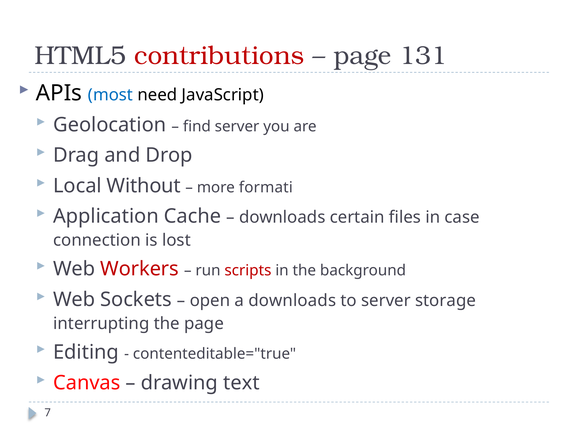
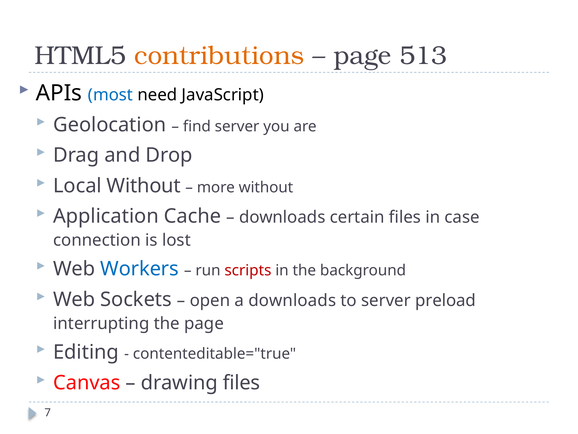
contributions colour: red -> orange
131: 131 -> 513
more formati: formati -> without
Workers colour: red -> blue
storage: storage -> preload
drawing text: text -> files
